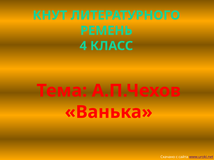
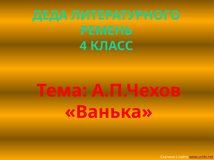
КНУТ: КНУТ -> ДЕДА
